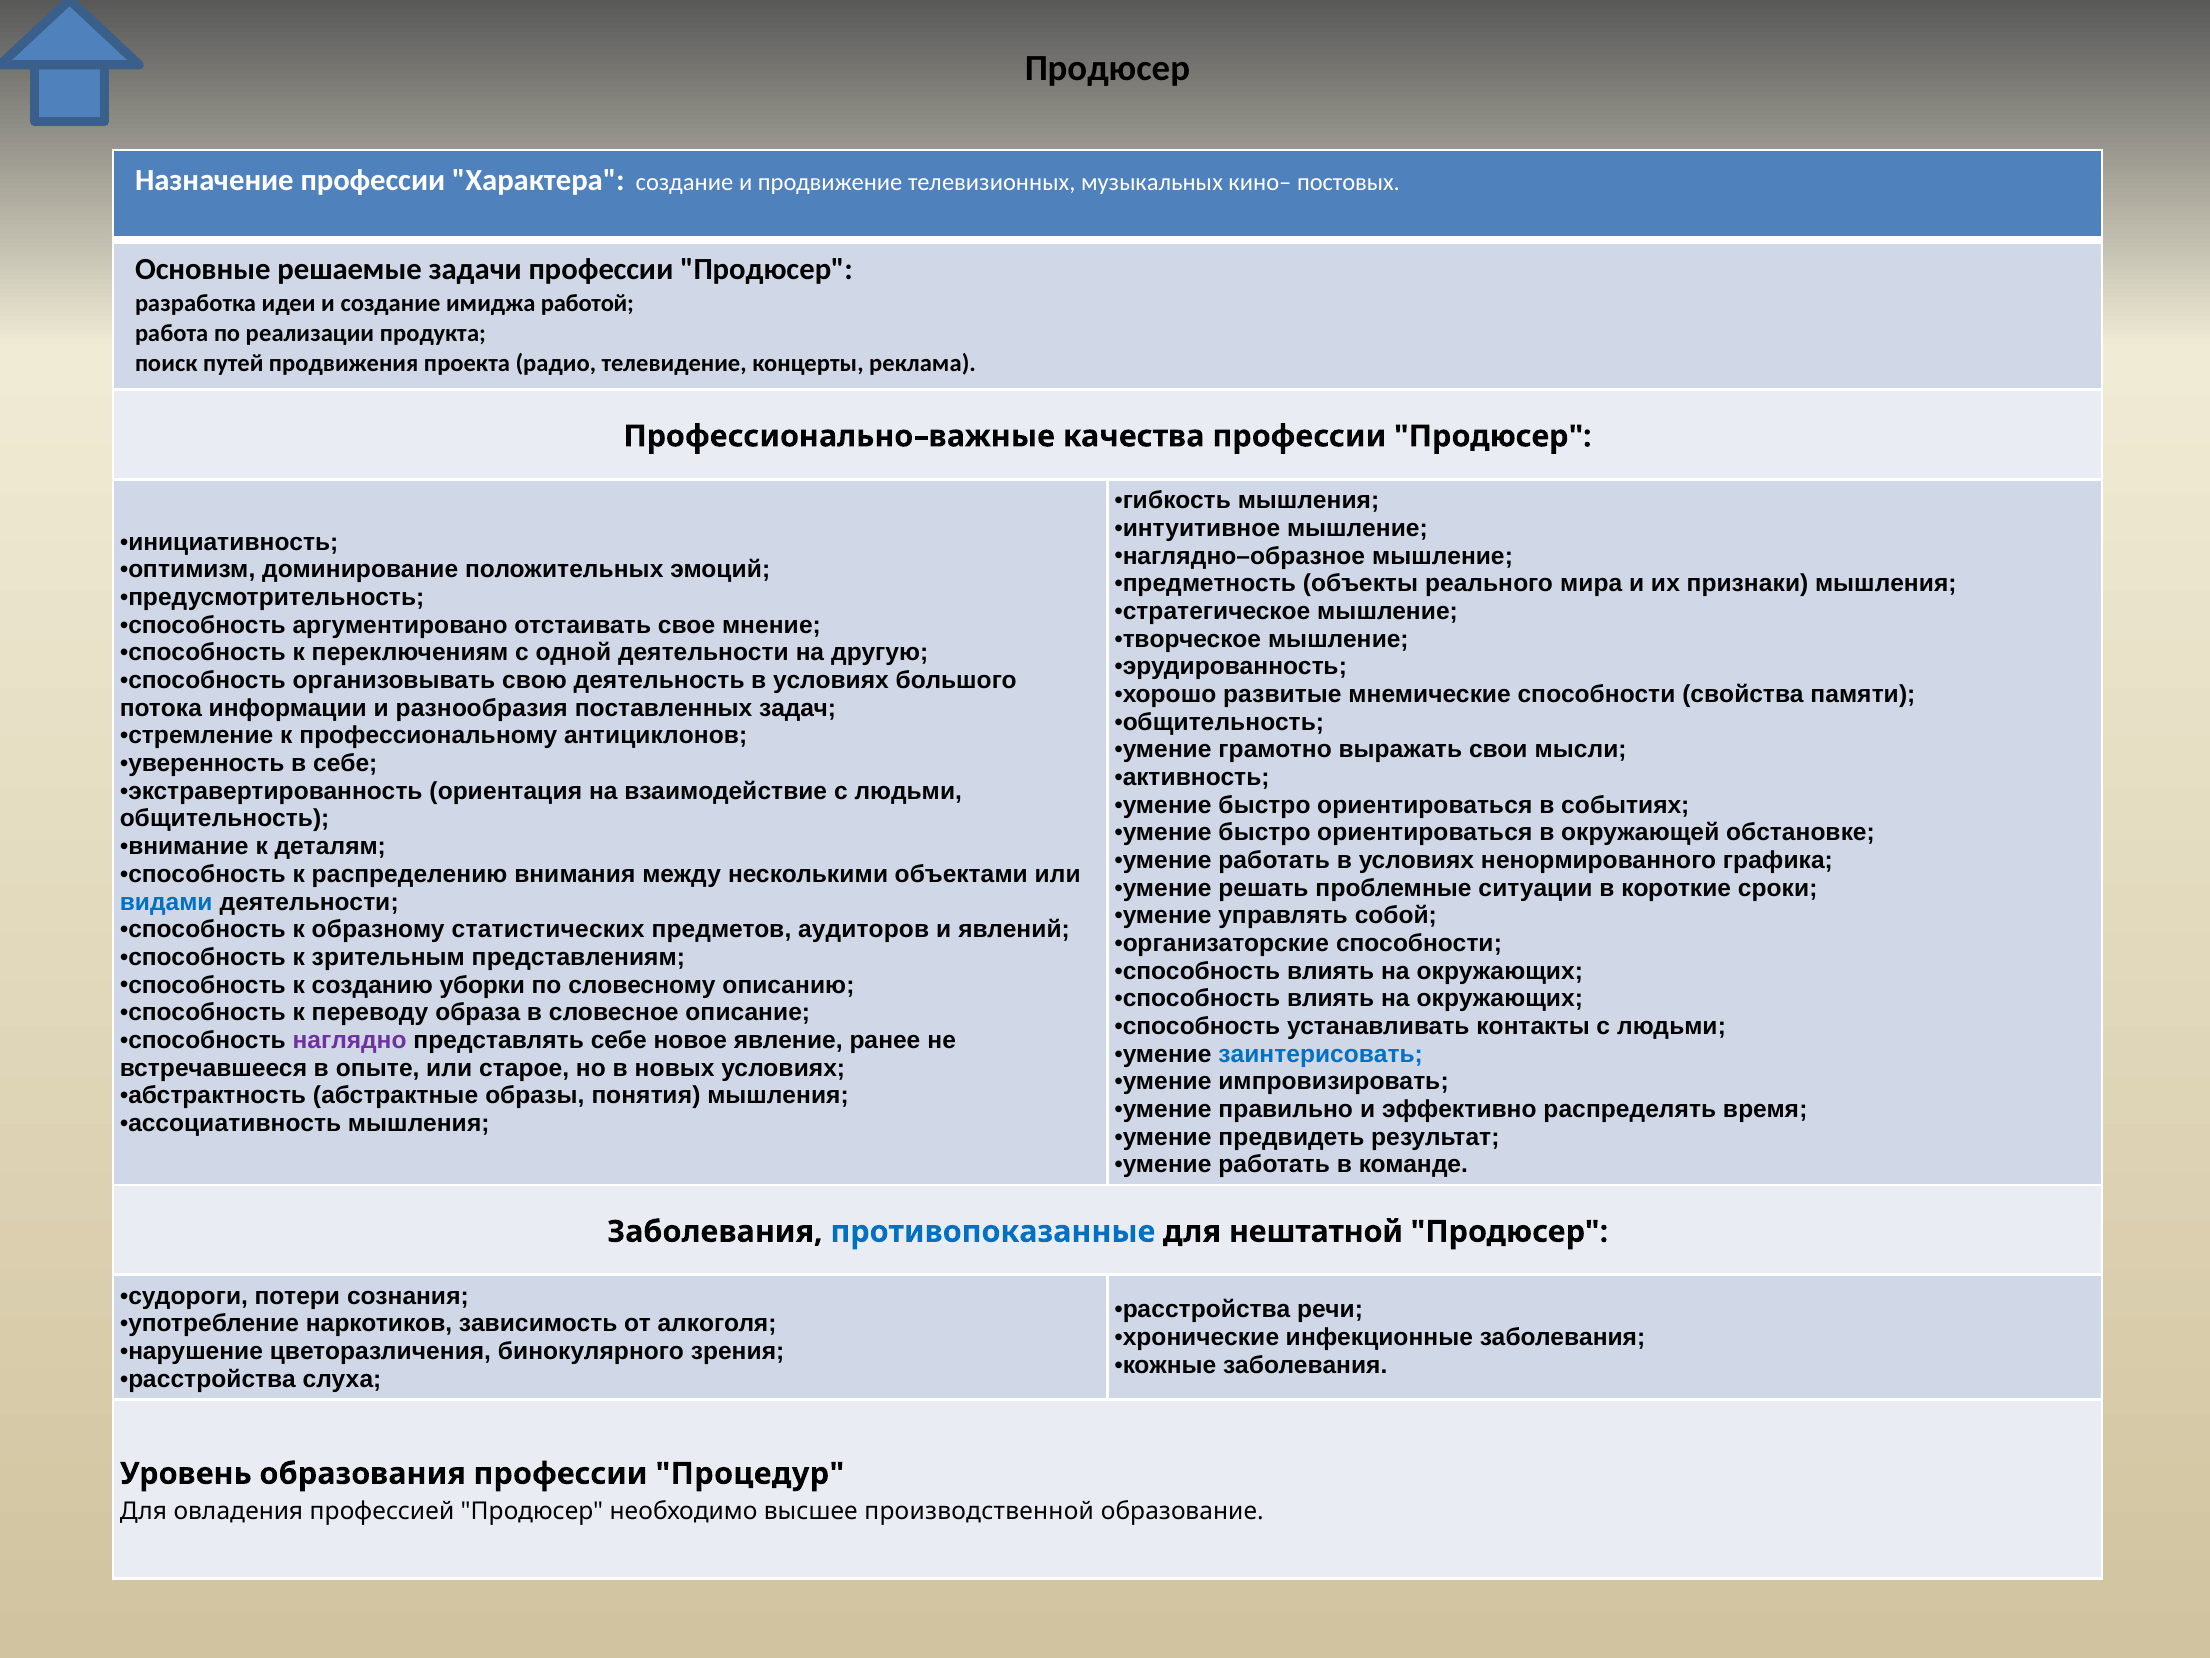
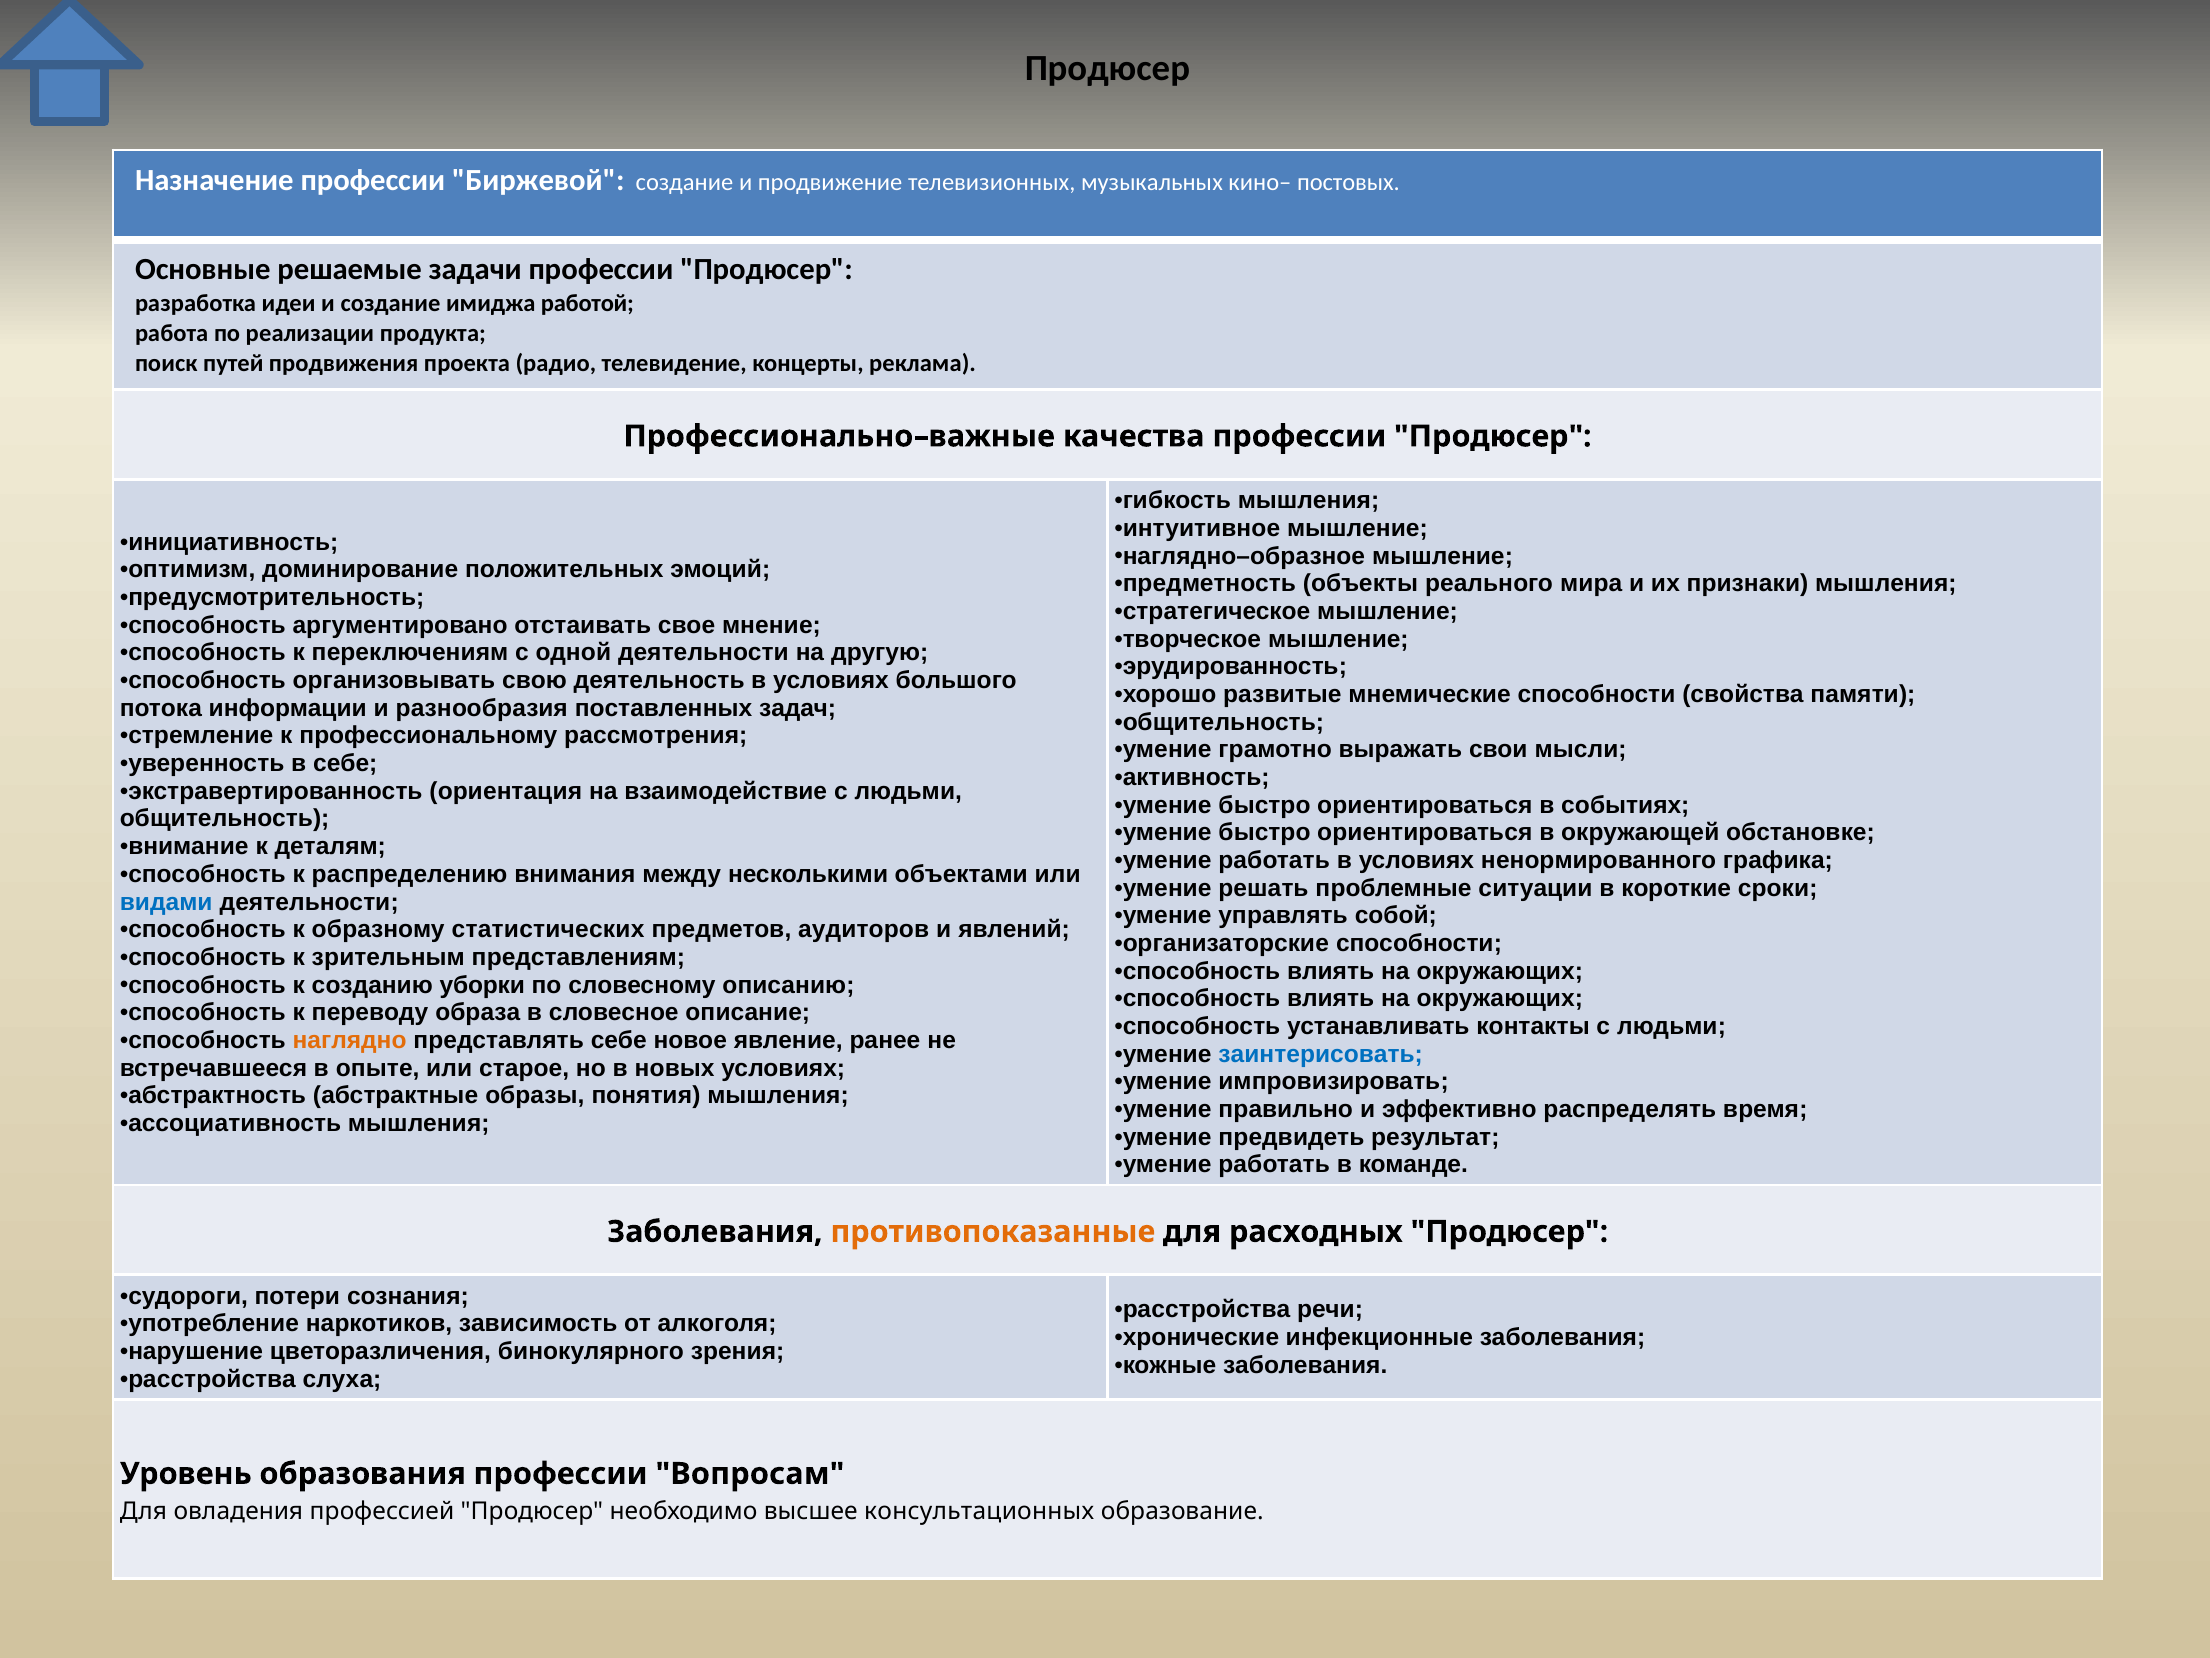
Характера: Характера -> Биржевой
антициклонов: антициклонов -> рассмотрения
наглядно colour: purple -> orange
противопоказанные colour: blue -> orange
нештатной: нештатной -> расходных
Процедур: Процедур -> Вопросам
производственной: производственной -> консультационных
